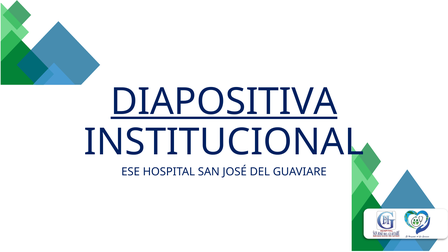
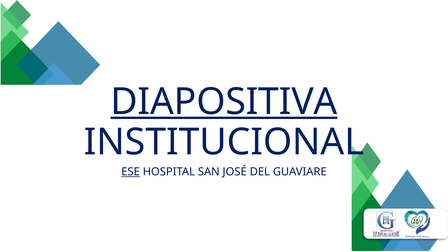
ESE underline: none -> present
